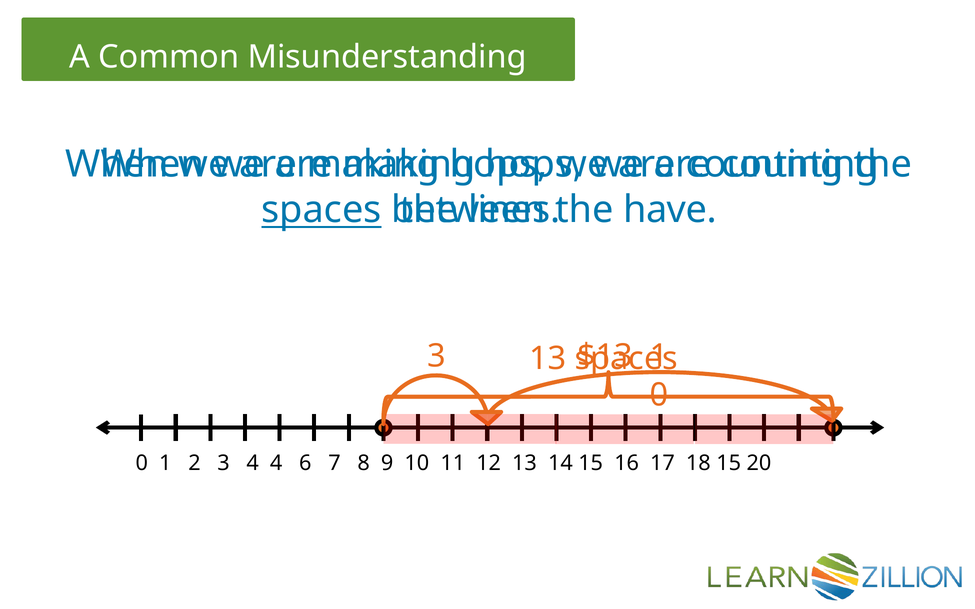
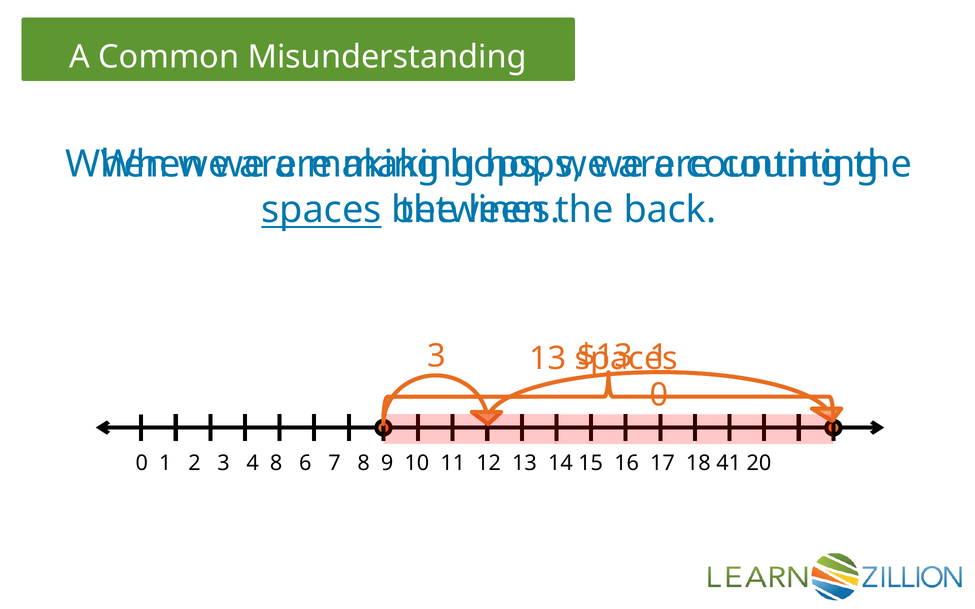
have: have -> back
4 4: 4 -> 8
18 15: 15 -> 41
